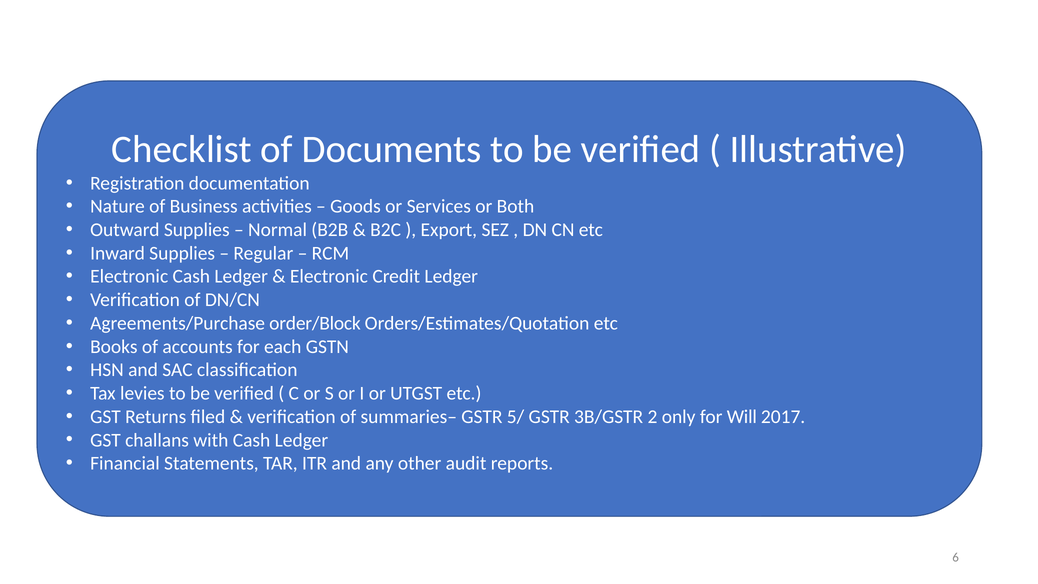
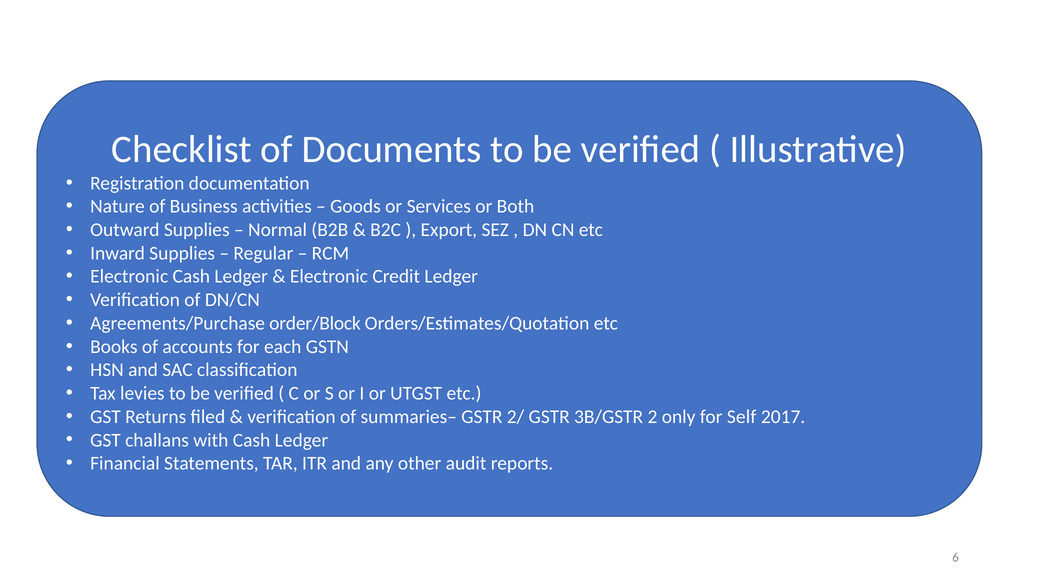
5/: 5/ -> 2/
Will: Will -> Self
